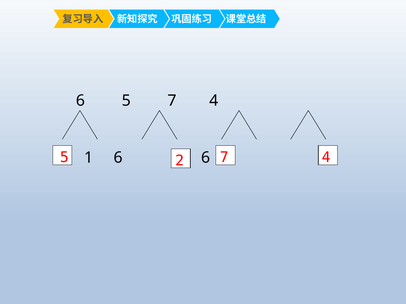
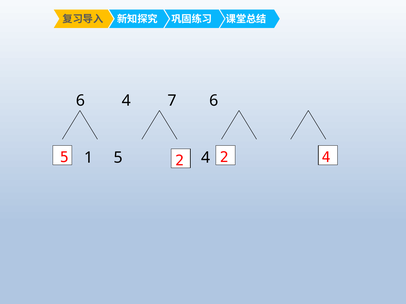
5 at (126, 101): 5 -> 4
4 at (214, 101): 4 -> 6
7 at (224, 158): 7 -> 2
1 6: 6 -> 5
6 at (206, 158): 6 -> 4
